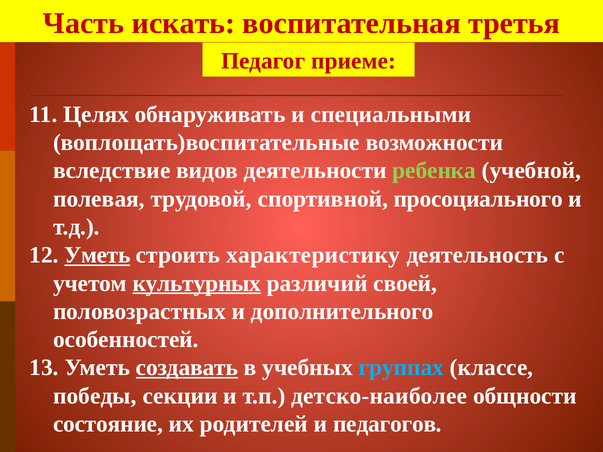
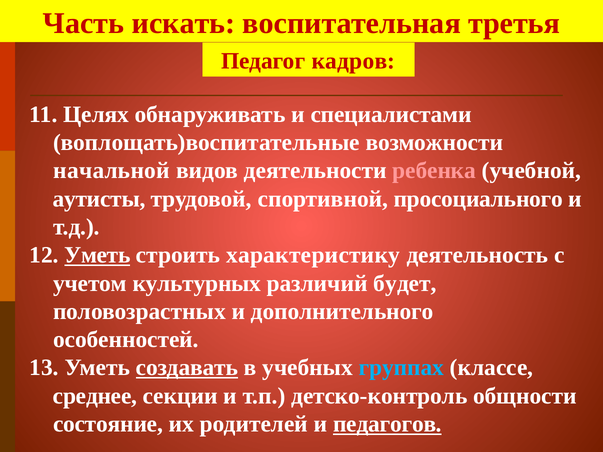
приеме: приеме -> кадров
специальными: специальными -> специалистами
вследствие: вследствие -> начальной
ребенка colour: light green -> pink
полевая: полевая -> аутисты
культурных underline: present -> none
своей: своей -> будет
победы: победы -> среднее
детско-наиболее: детско-наиболее -> детско-контроль
педагогов underline: none -> present
